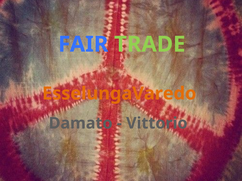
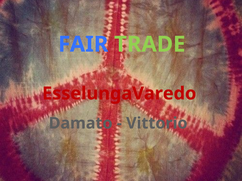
EsselungaVaredo colour: orange -> red
